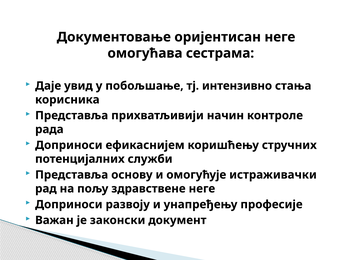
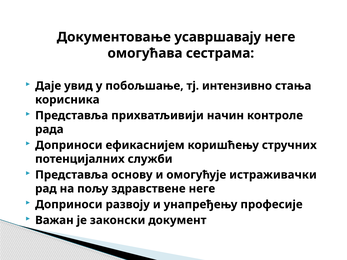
оријентисан: оријентисан -> усавршавају
